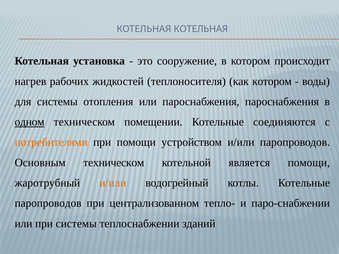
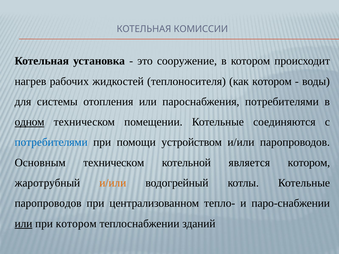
КОТЕЛЬНАЯ at (201, 29): КОТЕЛЬНАЯ -> КОМИССИИ
пароснабжения пароснабжения: пароснабжения -> потребителями
потребителями at (51, 142) colour: orange -> blue
является помощи: помощи -> котором
или at (23, 224) underline: none -> present
при системы: системы -> котором
